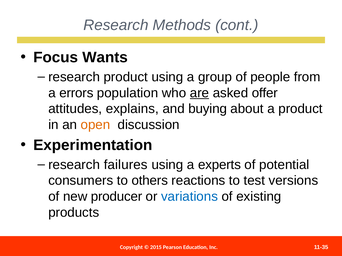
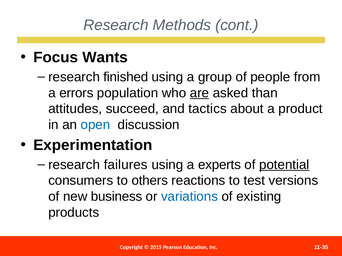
research product: product -> finished
offer: offer -> than
explains: explains -> succeed
buying: buying -> tactics
open colour: orange -> blue
potential underline: none -> present
producer: producer -> business
